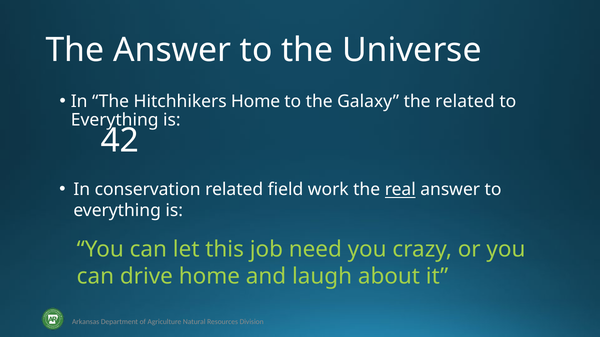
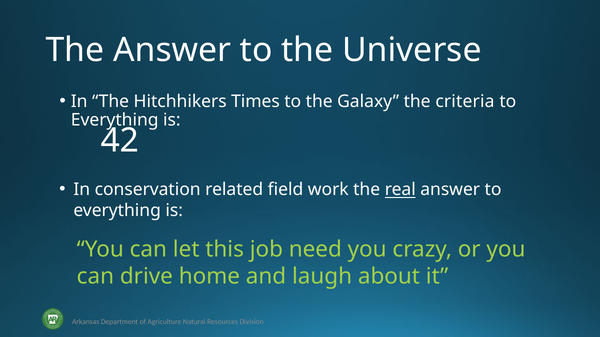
Hitchhikers Home: Home -> Times
the related: related -> criteria
